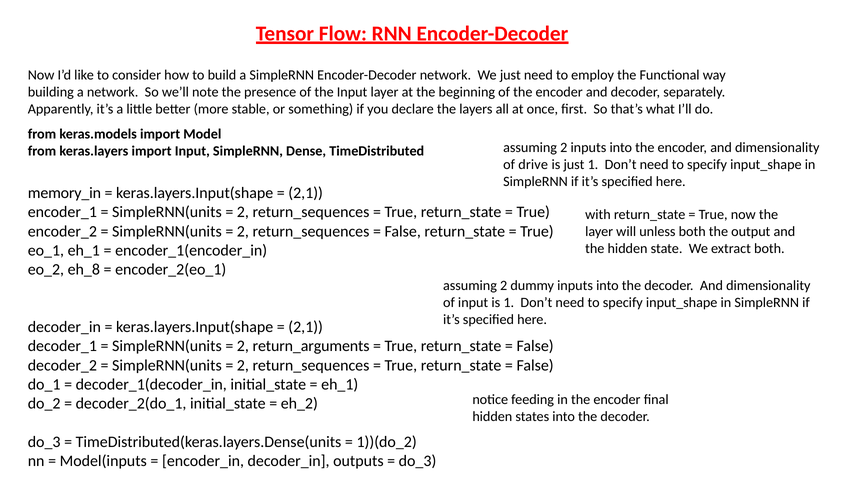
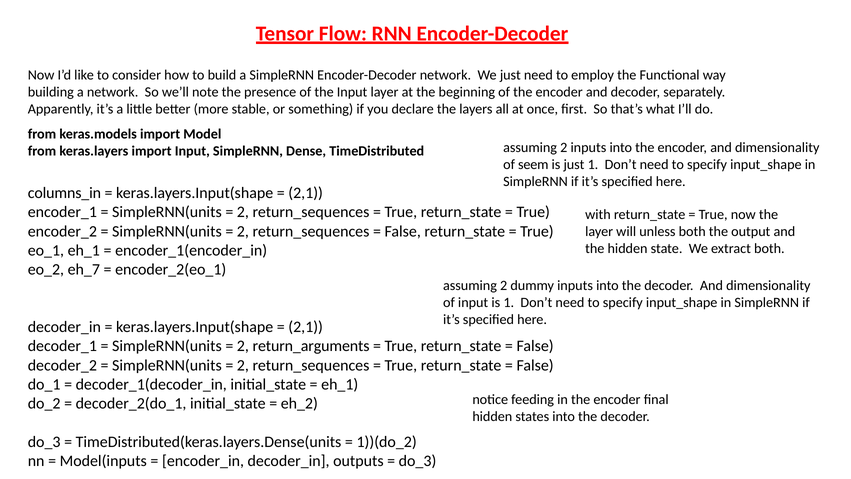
drive: drive -> seem
memory_in: memory_in -> columns_in
eh_8: eh_8 -> eh_7
